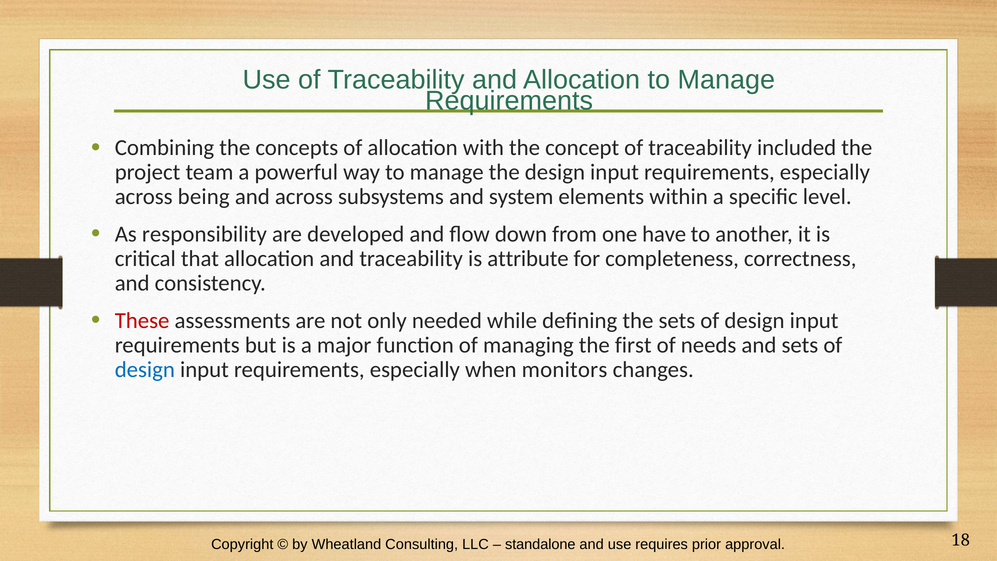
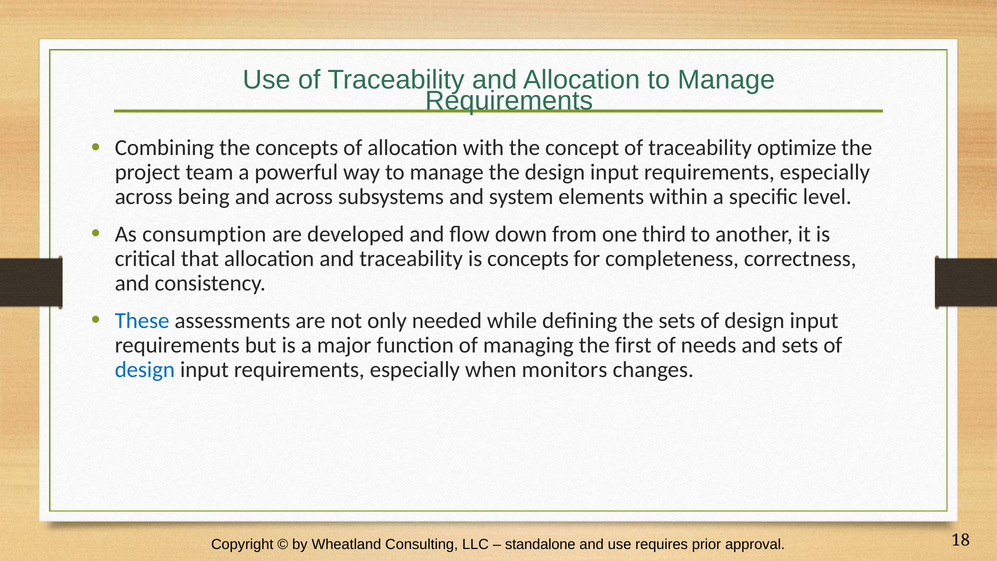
included: included -> optimize
responsibility: responsibility -> consumption
have: have -> third
is attribute: attribute -> concepts
These colour: red -> blue
